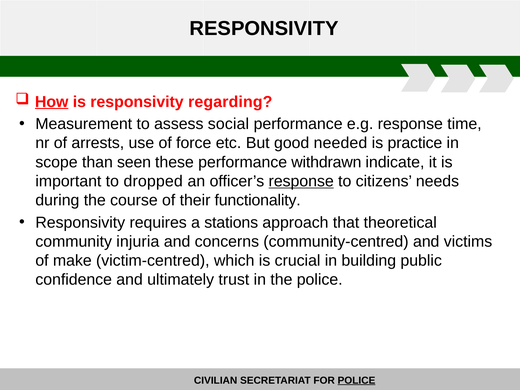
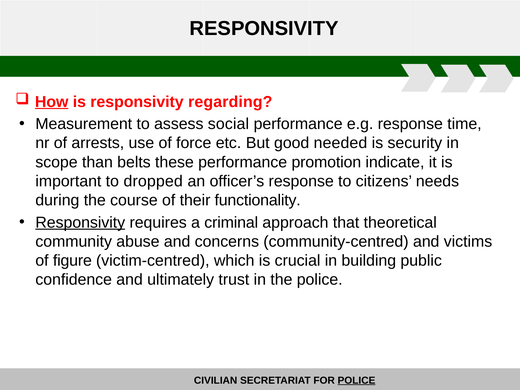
practice: practice -> security
seen: seen -> belts
withdrawn: withdrawn -> promotion
response at (301, 181) underline: present -> none
Responsivity at (80, 222) underline: none -> present
stations: stations -> criminal
injuria: injuria -> abuse
make: make -> figure
